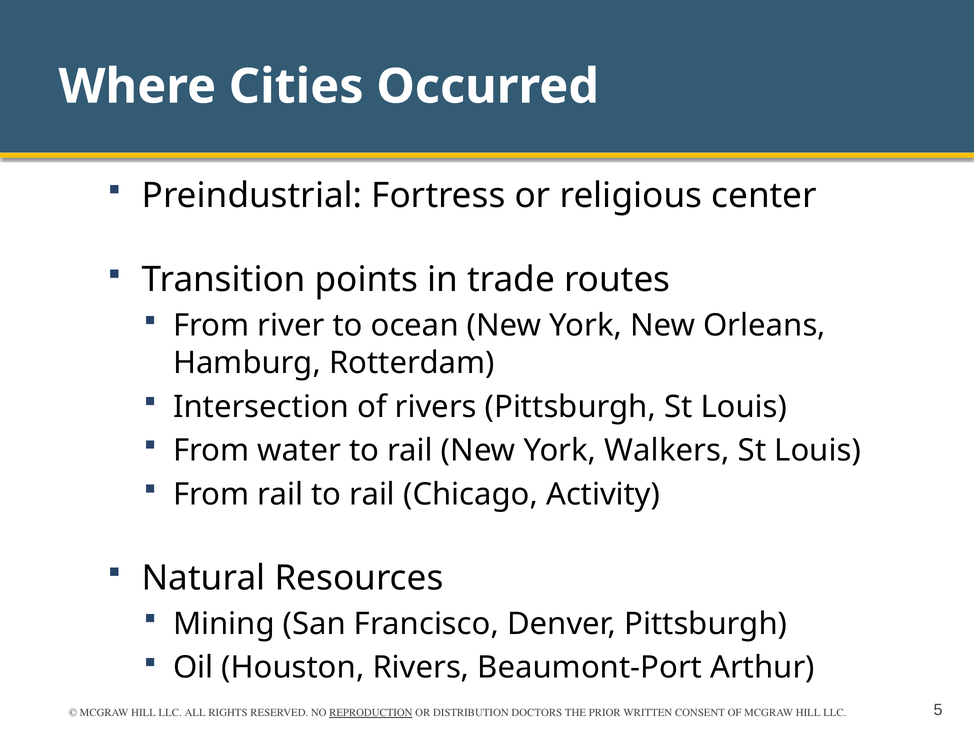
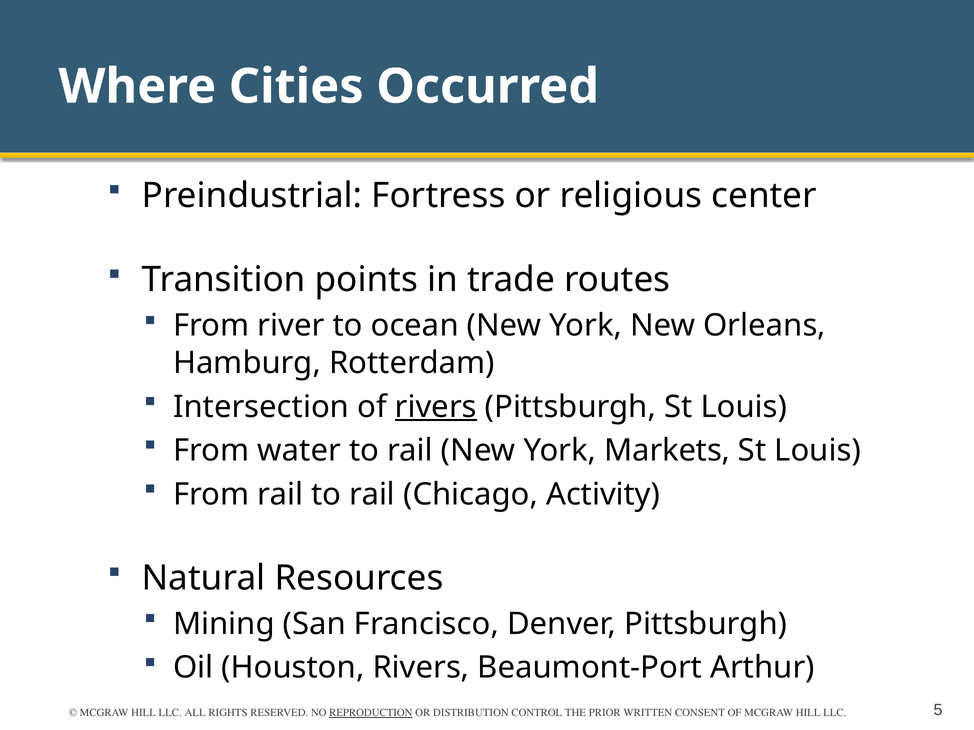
rivers at (436, 407) underline: none -> present
Walkers: Walkers -> Markets
DOCTORS: DOCTORS -> CONTROL
